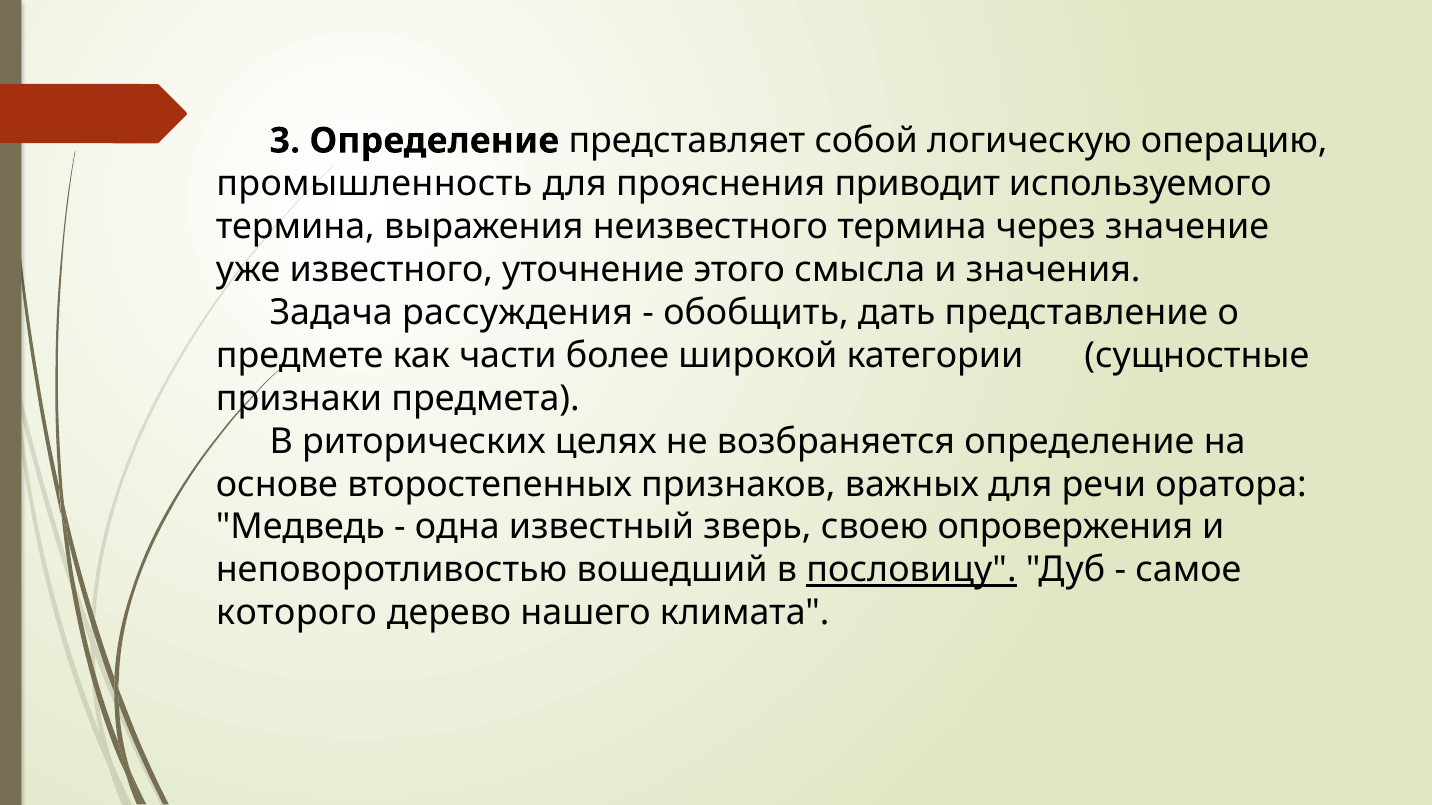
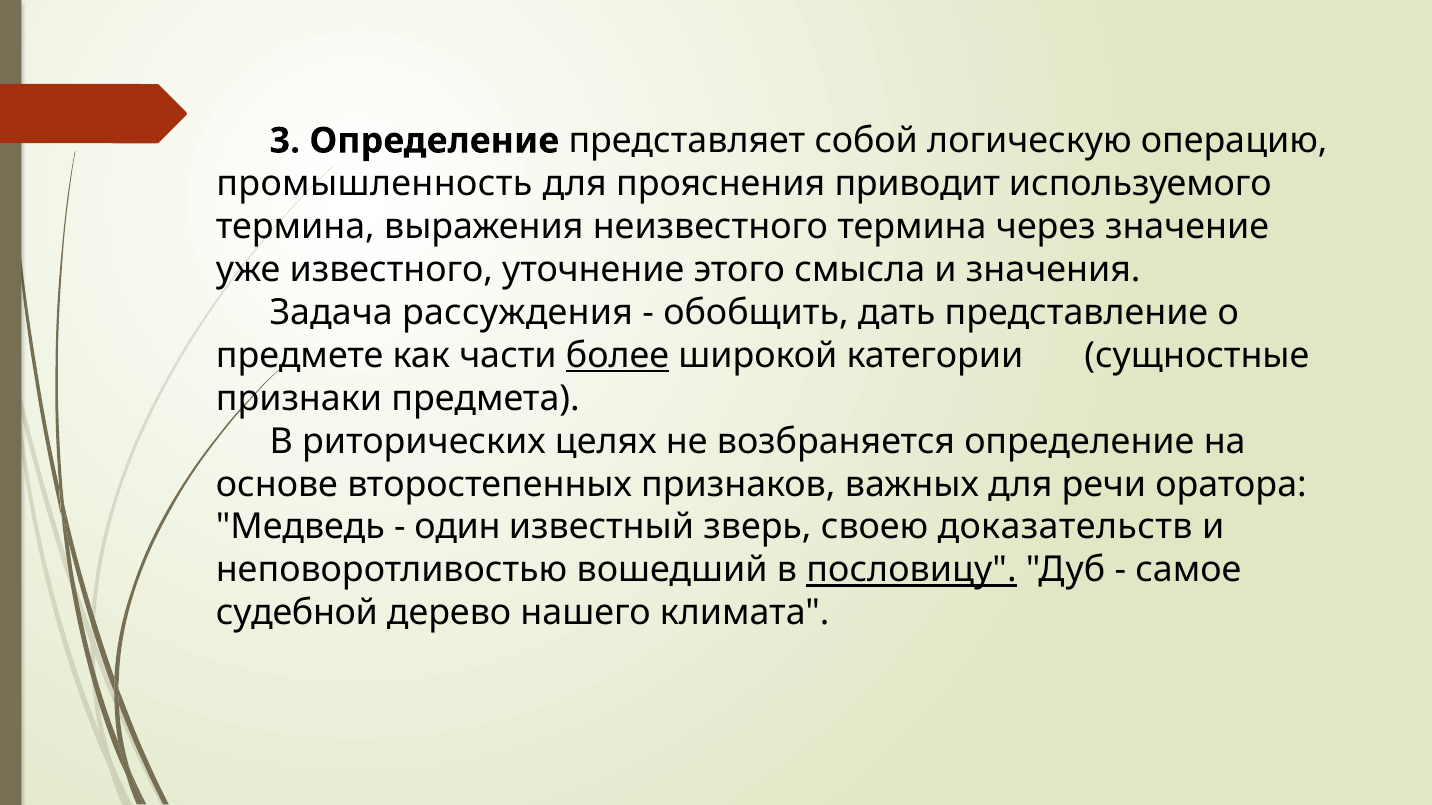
более underline: none -> present
одна: одна -> один
опровержения: опровержения -> доказательств
которого: которого -> судебной
